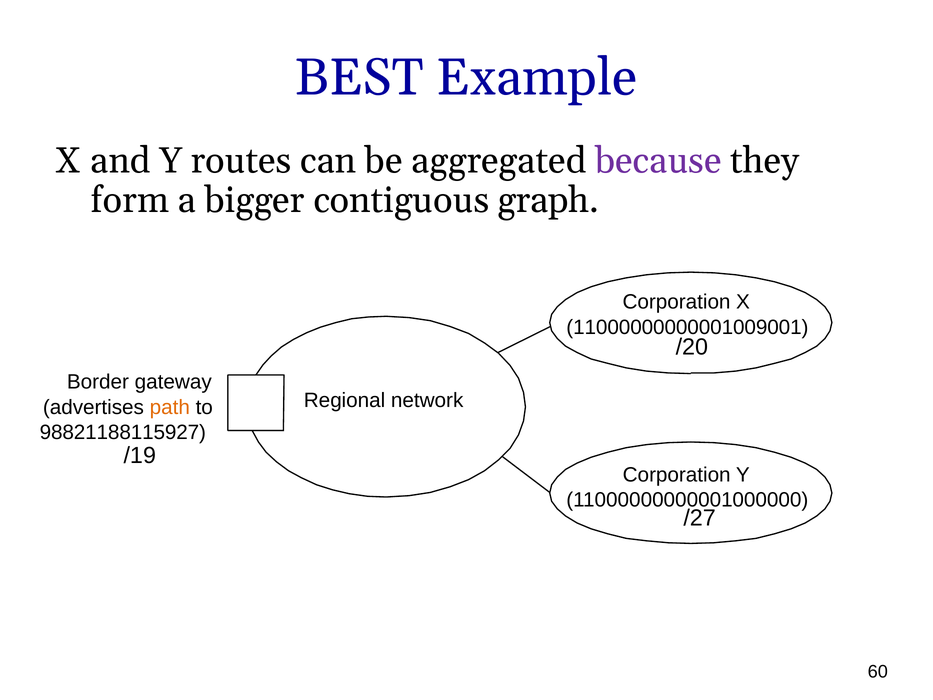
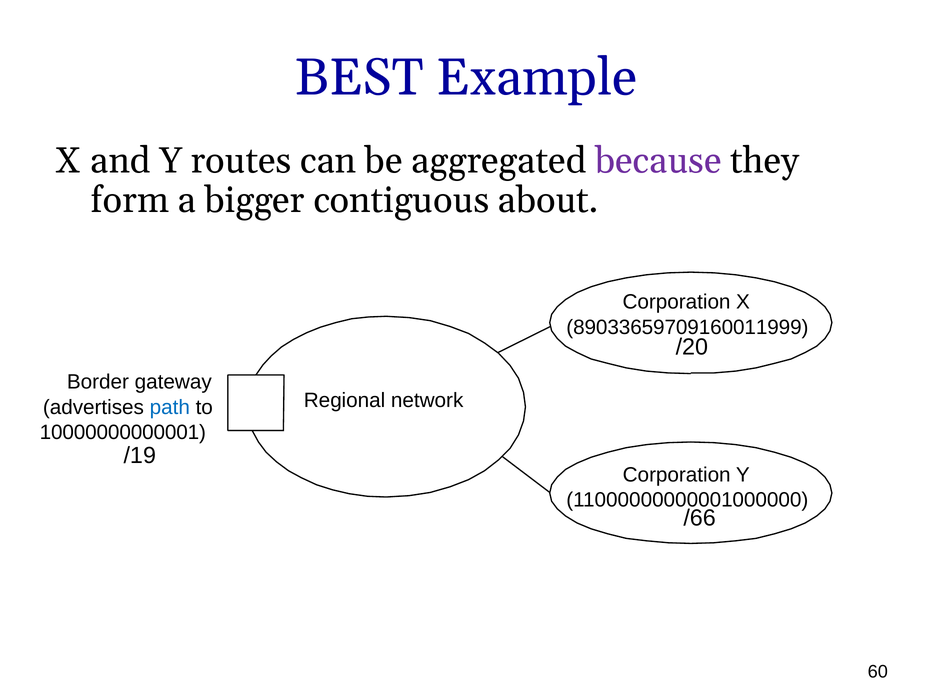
graph: graph -> about
11000000000001009001: 11000000000001009001 -> 89033659709160011999
path colour: orange -> blue
98821188115927: 98821188115927 -> 10000000000001
/27: /27 -> /66
